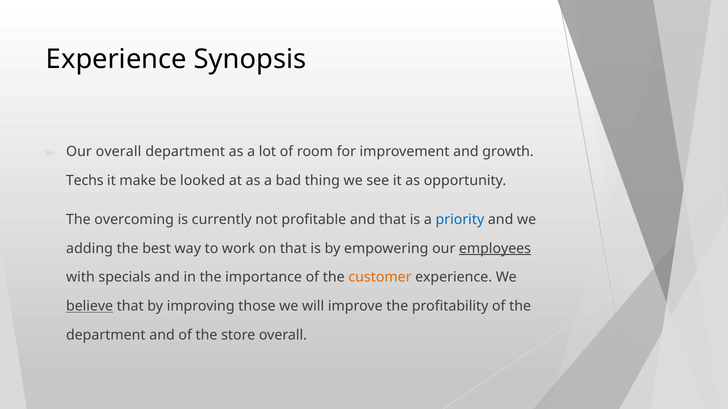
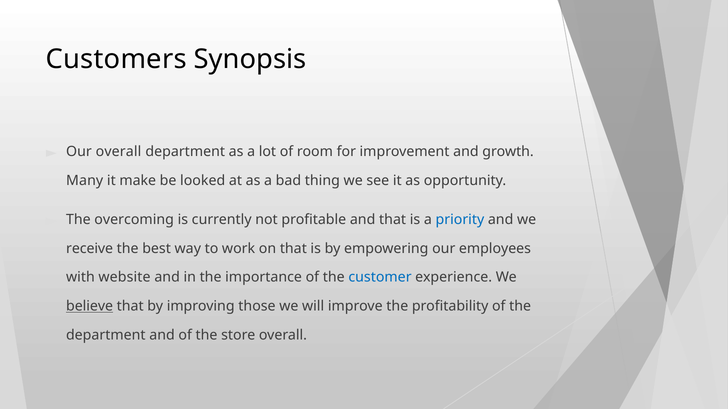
Experience at (116, 59): Experience -> Customers
Techs: Techs -> Many
adding: adding -> receive
employees underline: present -> none
specials: specials -> website
customer colour: orange -> blue
